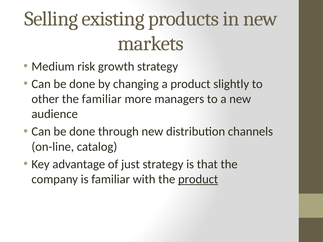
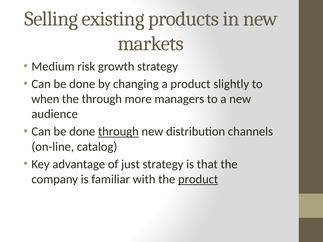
other: other -> when
the familiar: familiar -> through
through at (118, 132) underline: none -> present
